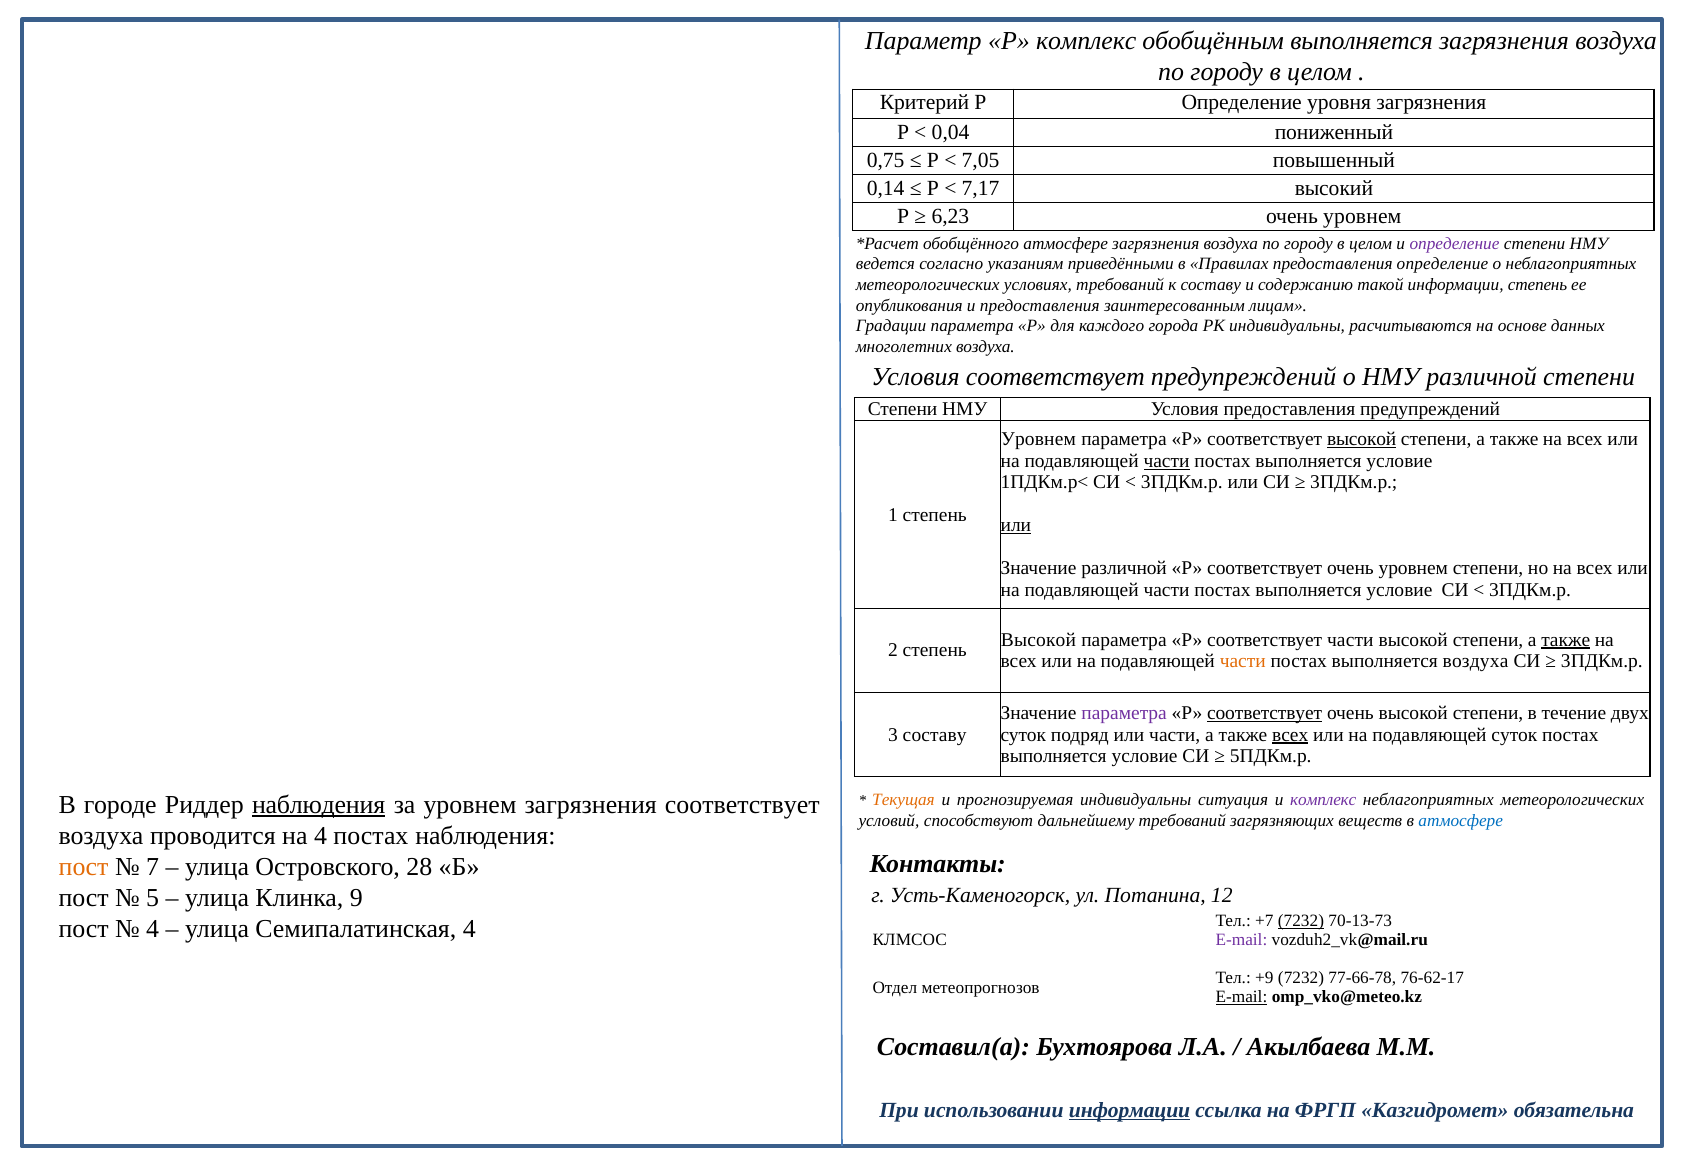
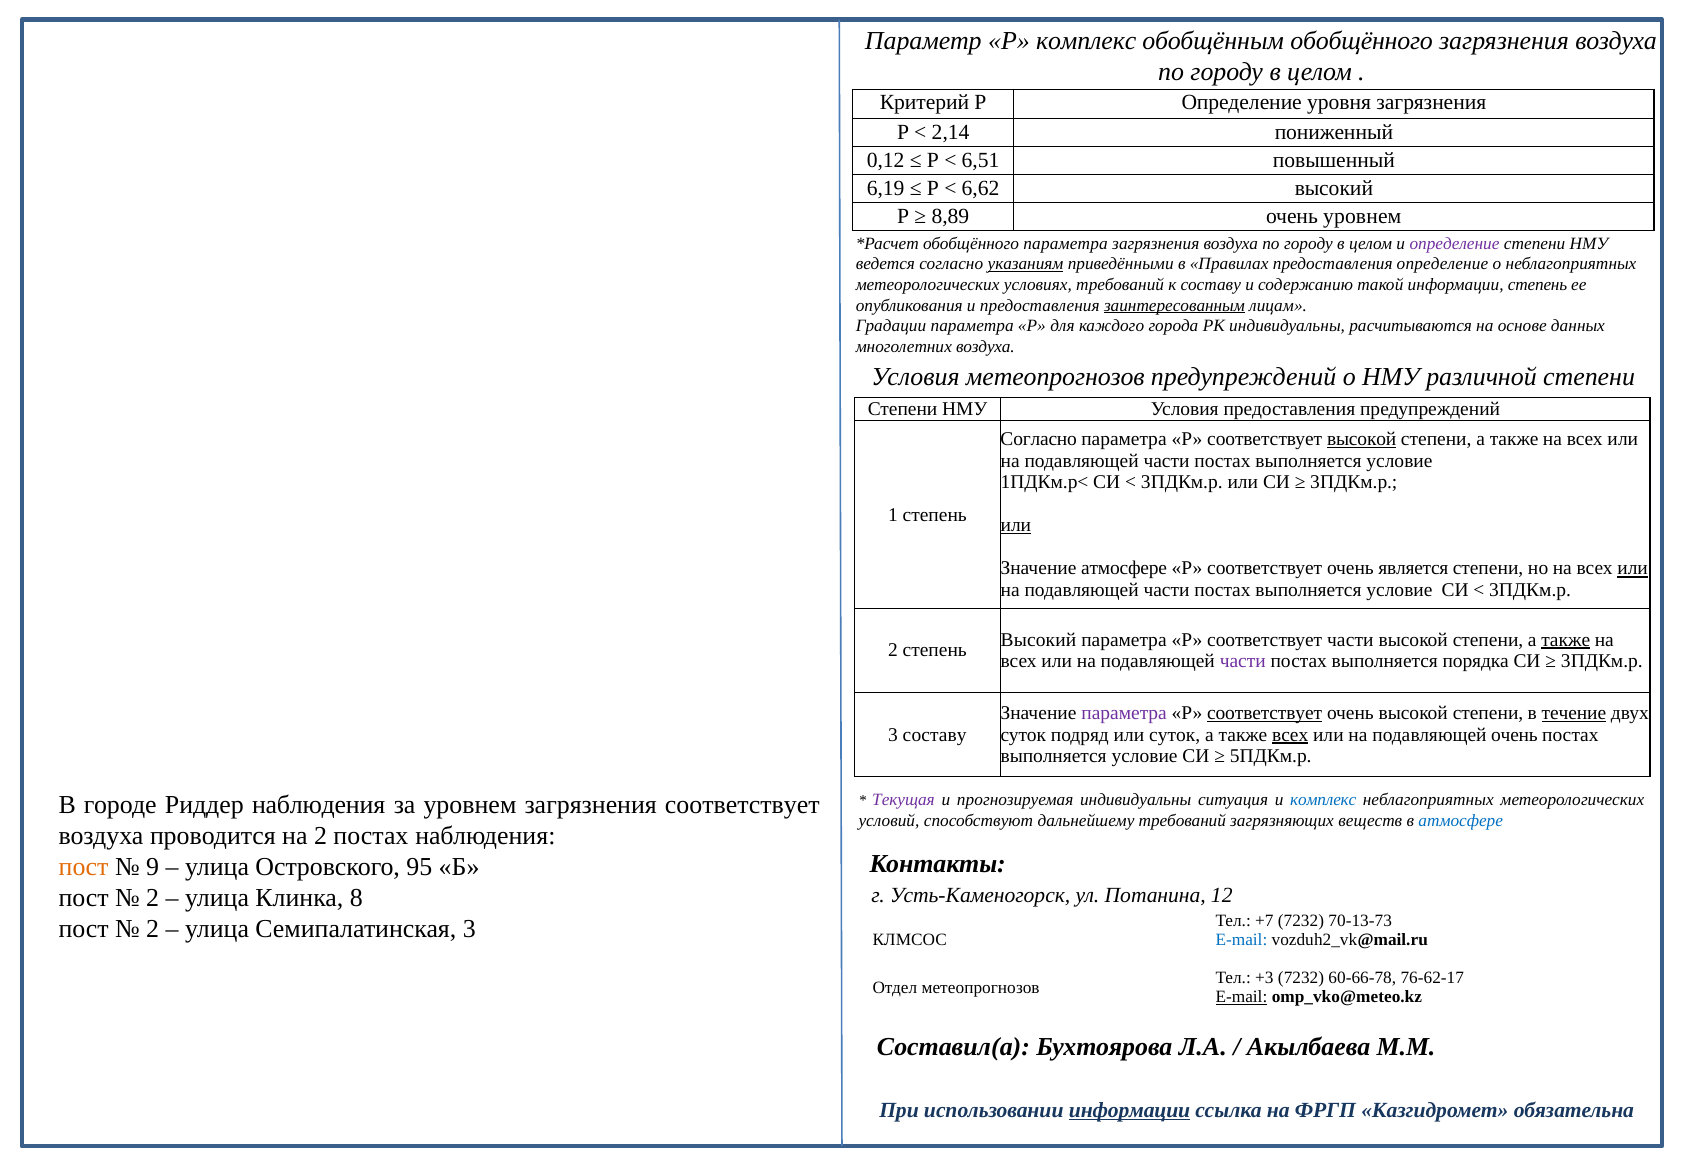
обобщённым выполняется: выполняется -> обобщённого
0,04: 0,04 -> 2,14
0,75: 0,75 -> 0,12
7,05: 7,05 -> 6,51
0,14: 0,14 -> 6,19
7,17: 7,17 -> 6,62
6,23: 6,23 -> 8,89
обобщённого атмосфере: атмосфере -> параметра
указаниям underline: none -> present
заинтересованным underline: none -> present
Условия соответствует: соответствует -> метеопрогнозов
Уровнем at (1038, 439): Уровнем -> Согласно
части at (1167, 461) underline: present -> none
Значение различной: различной -> атмосфере
соответствует очень уровнем: уровнем -> является
или at (1633, 568) underline: none -> present
Высокой at (1038, 640): Высокой -> Высокий
части at (1243, 661) colour: orange -> purple
выполняется воздуха: воздуха -> порядка
течение underline: none -> present
или части: части -> суток
подавляющей суток: суток -> очень
наблюдения at (319, 805) underline: present -> none
Текущая colour: orange -> purple
комплекс at (1323, 800) colour: purple -> blue
на 4: 4 -> 2
7: 7 -> 9
28: 28 -> 95
5 at (153, 898): 5 -> 2
9: 9 -> 8
7232 at (1301, 921) underline: present -> none
4 at (153, 929): 4 -> 2
Семипалатинская 4: 4 -> 3
E-mail at (1241, 940) colour: purple -> blue
+9: +9 -> +3
77-66-78: 77-66-78 -> 60-66-78
